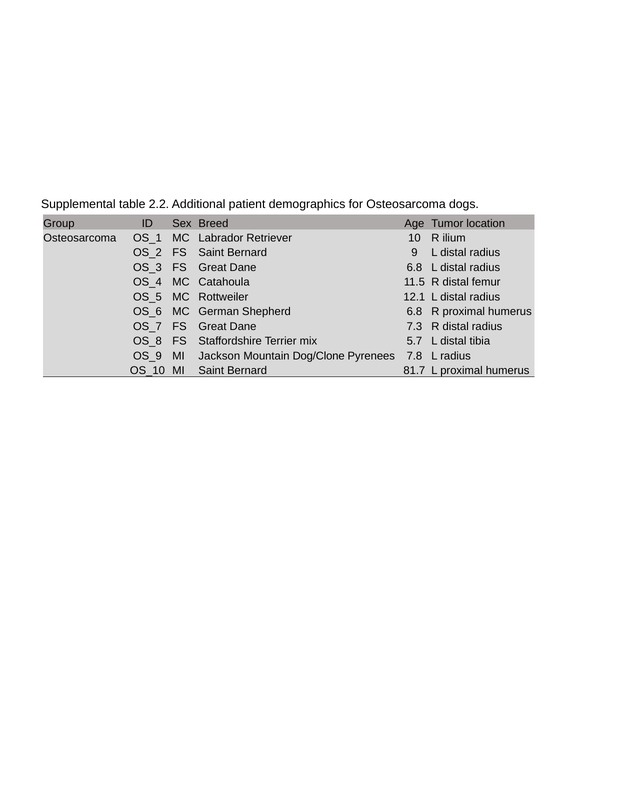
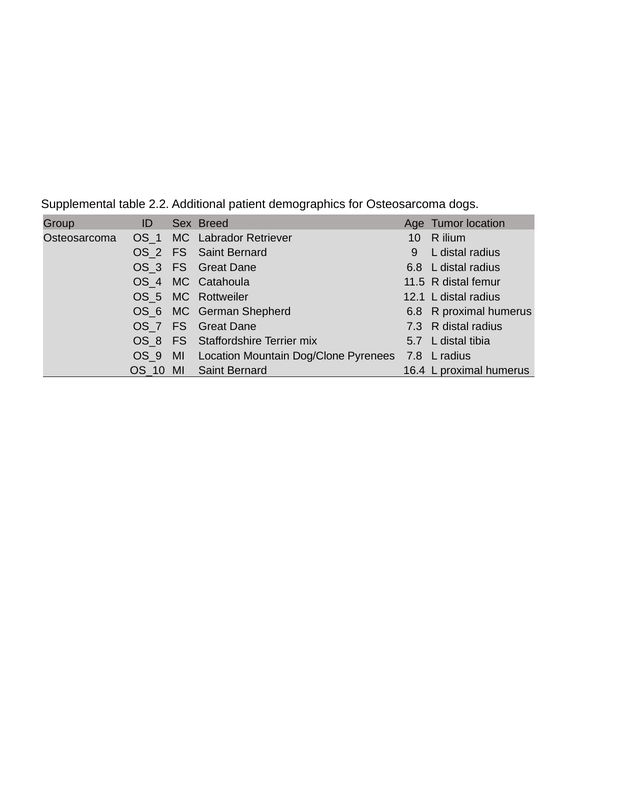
MI Jackson: Jackson -> Location
81.7: 81.7 -> 16.4
